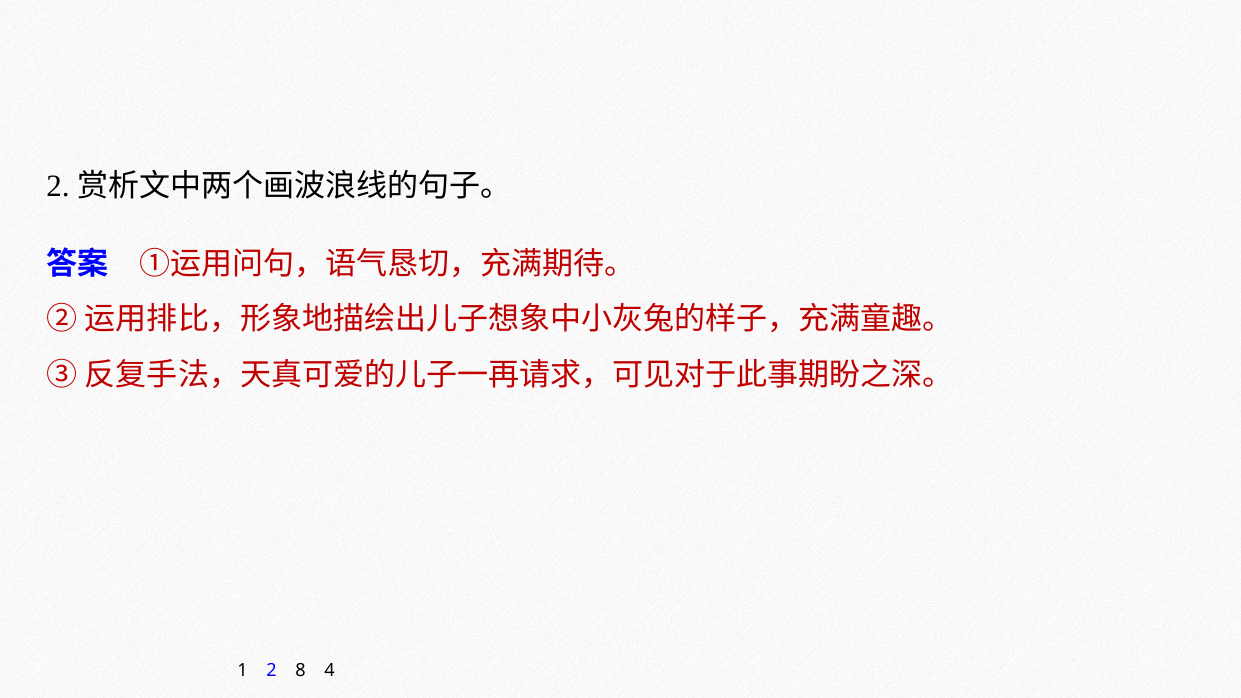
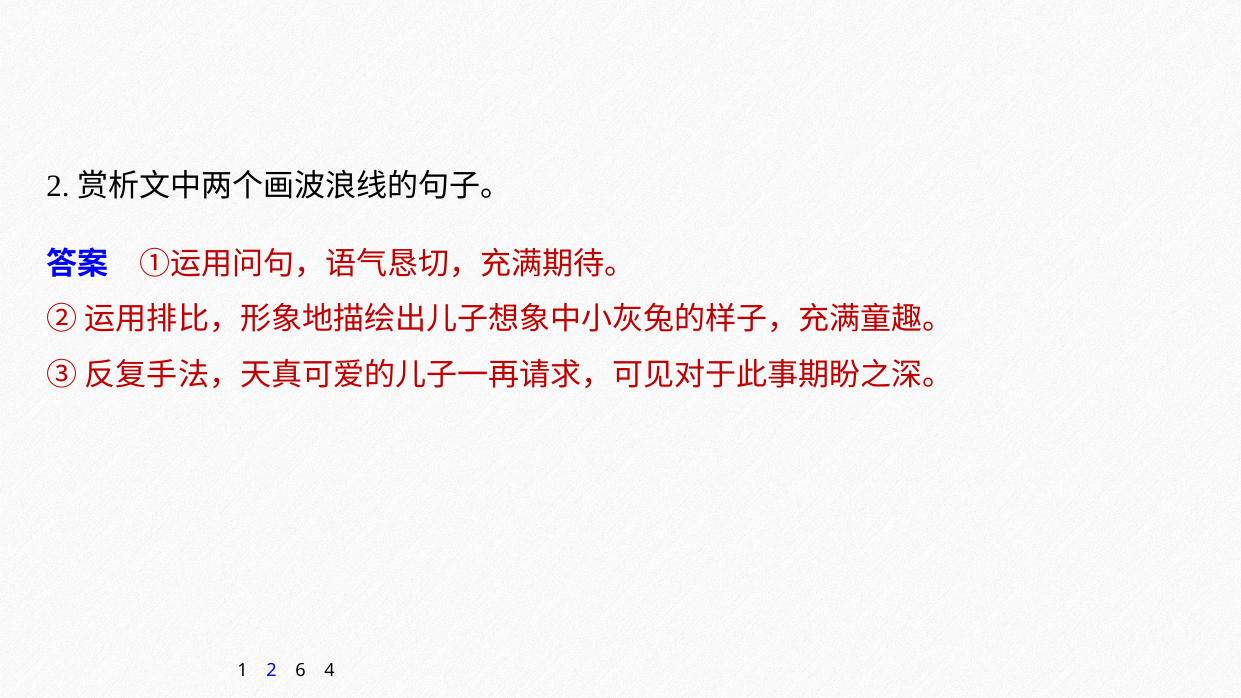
8: 8 -> 6
